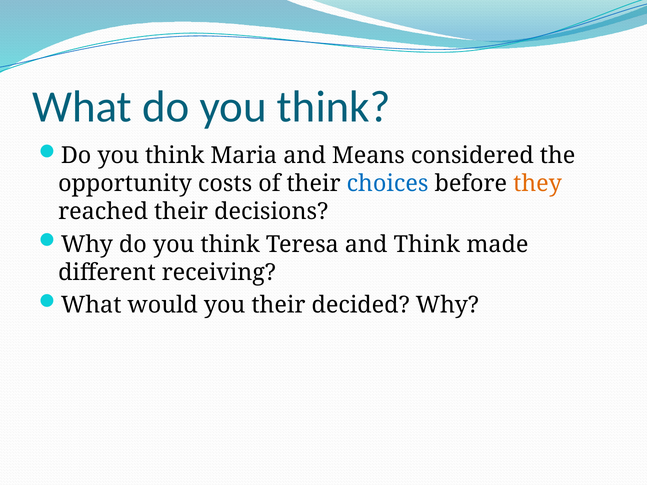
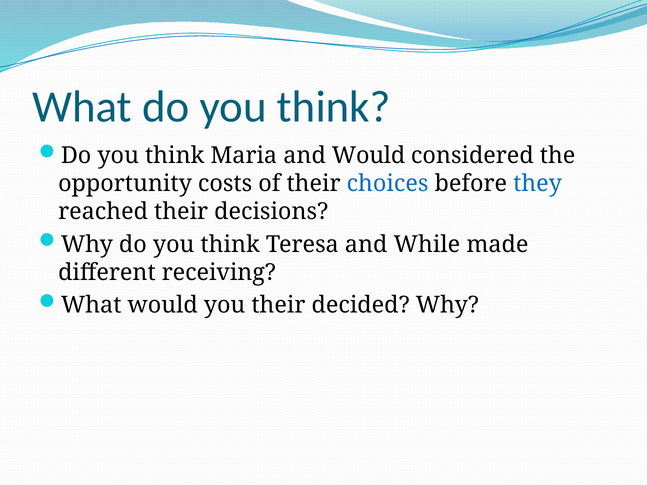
and Means: Means -> Would
they colour: orange -> blue
and Think: Think -> While
